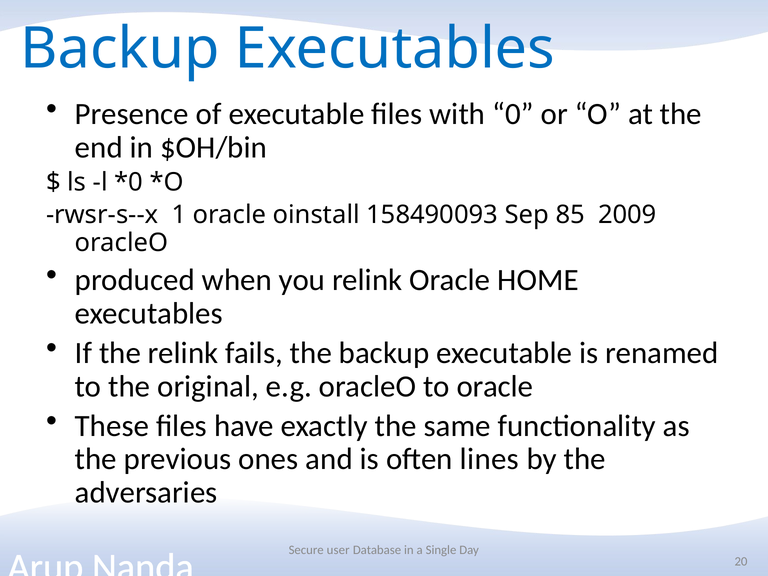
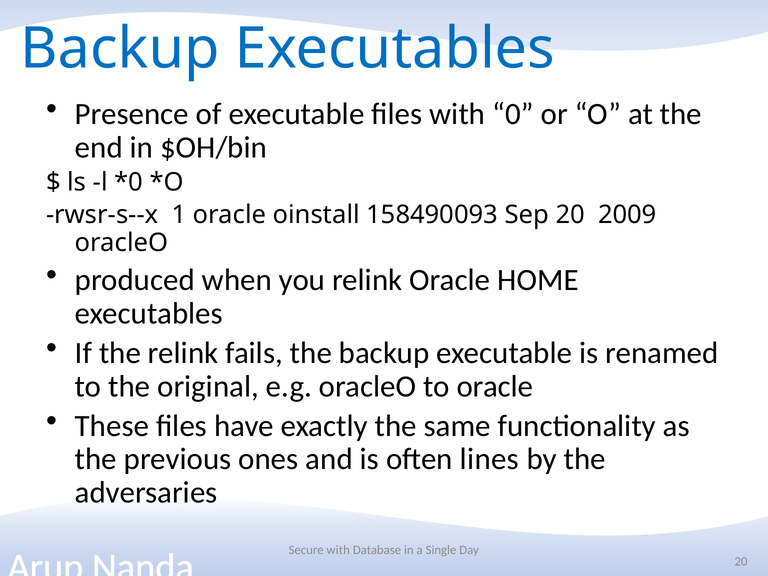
Sep 85: 85 -> 20
Secure user: user -> with
